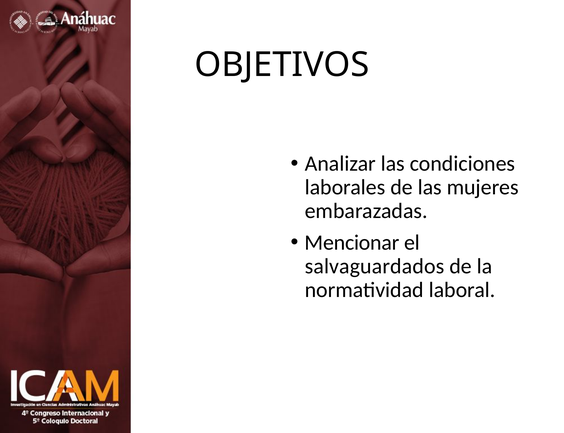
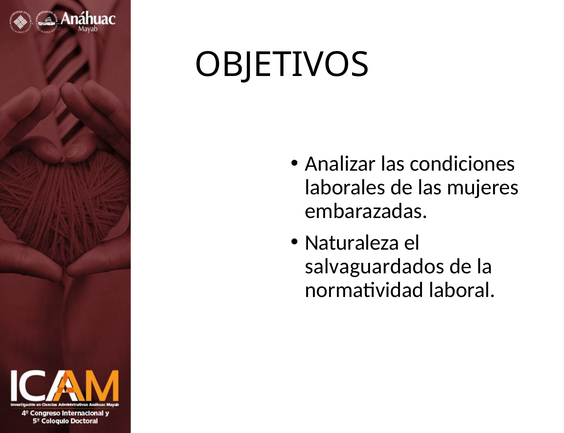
Mencionar: Mencionar -> Naturaleza
